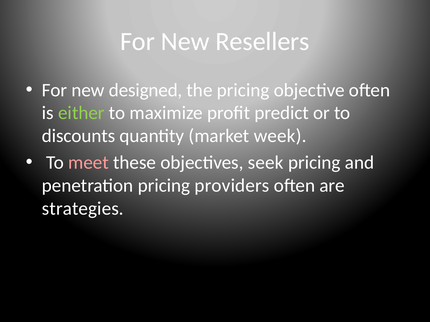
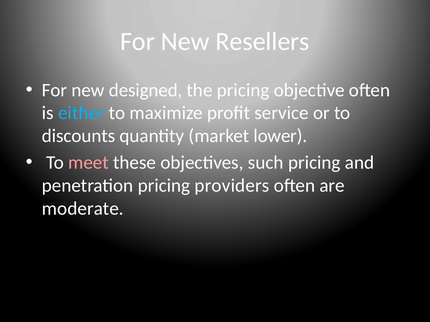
either colour: light green -> light blue
predict: predict -> service
week: week -> lower
seek: seek -> such
strategies: strategies -> moderate
